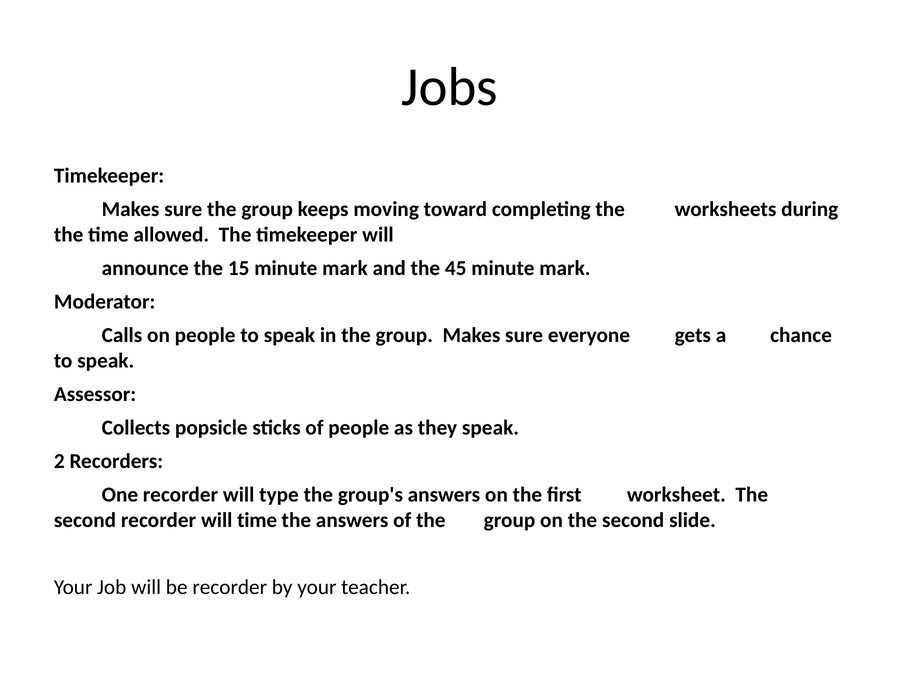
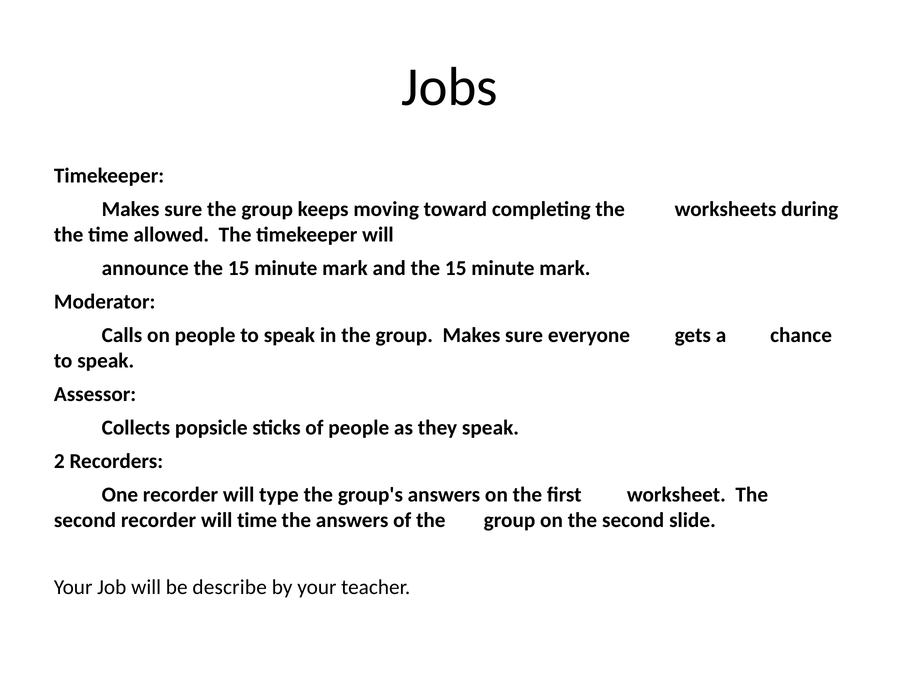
and the 45: 45 -> 15
be recorder: recorder -> describe
